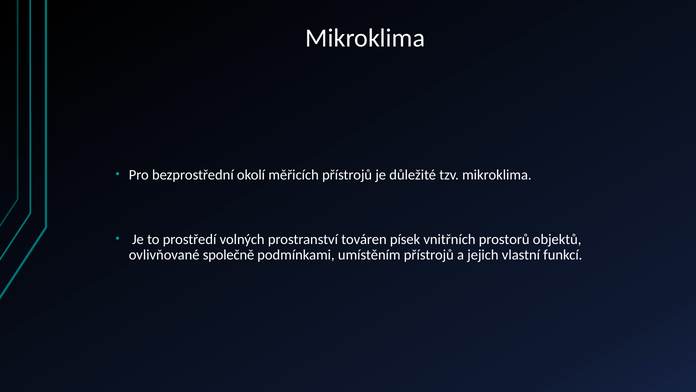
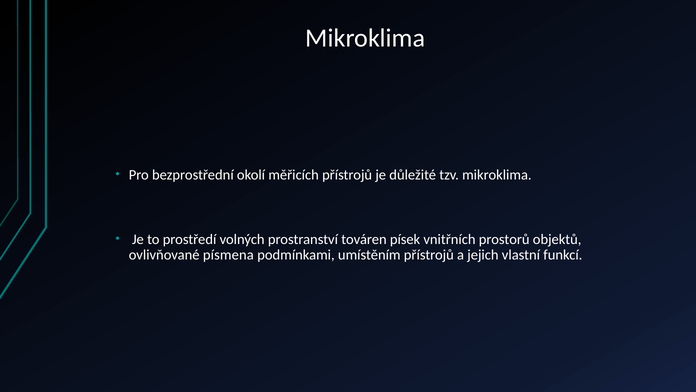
společně: společně -> písmena
